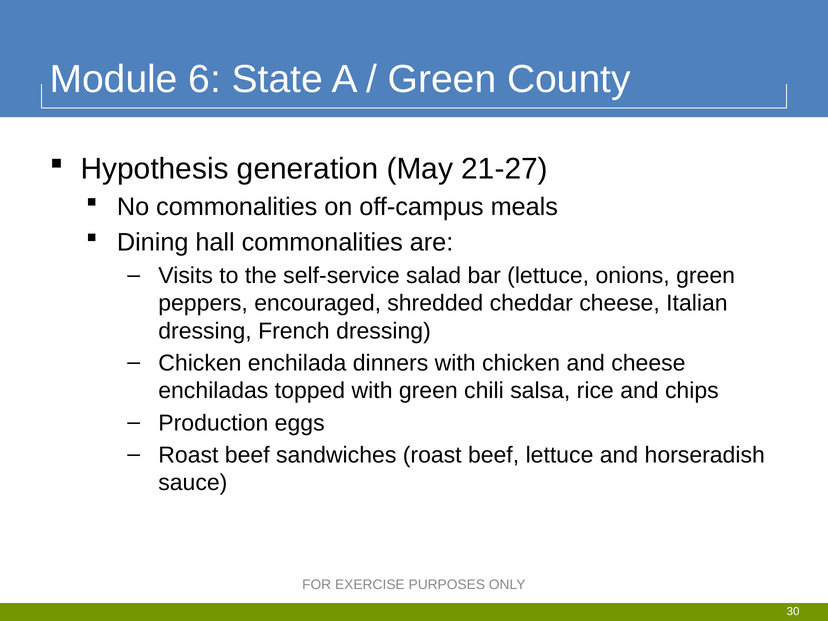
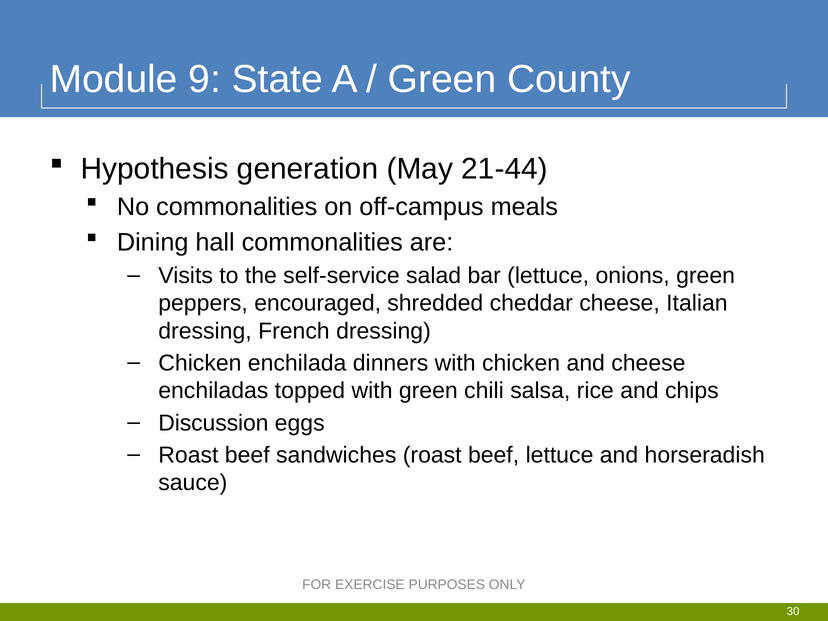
6: 6 -> 9
21-27: 21-27 -> 21-44
Production: Production -> Discussion
